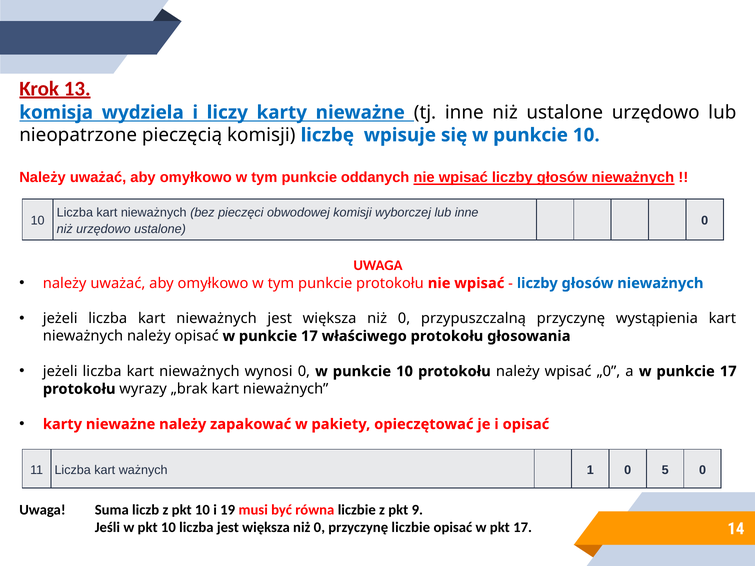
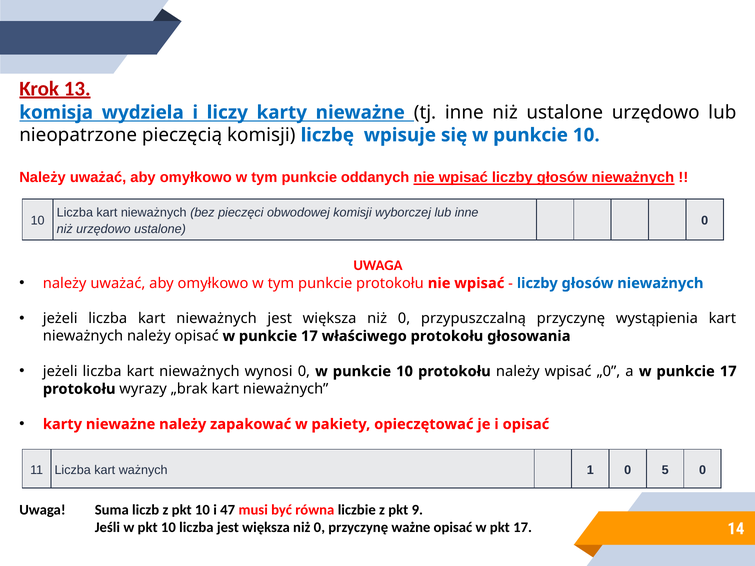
19: 19 -> 47
przyczynę liczbie: liczbie -> ważne
